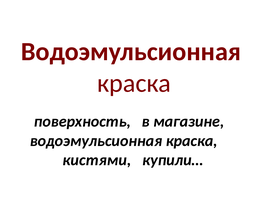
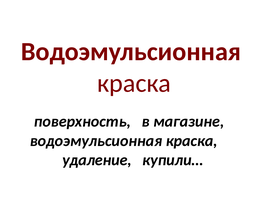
кистями: кистями -> удаление
